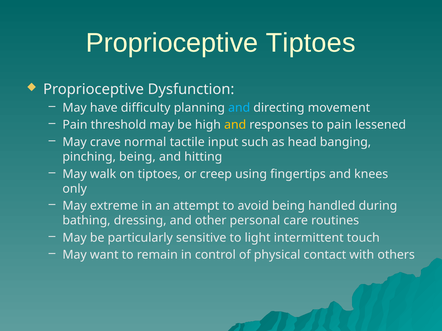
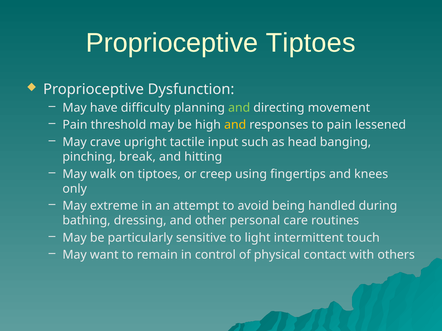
and at (239, 108) colour: light blue -> light green
normal: normal -> upright
pinching being: being -> break
